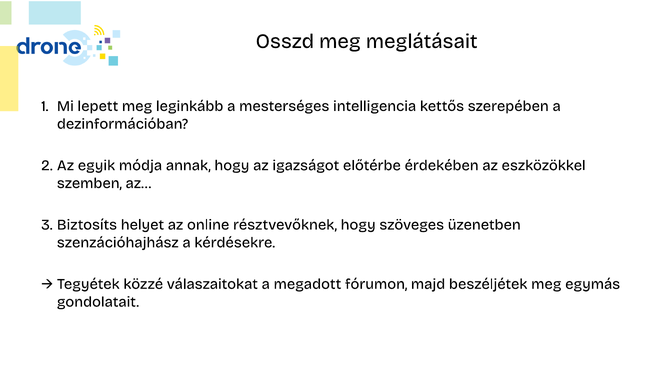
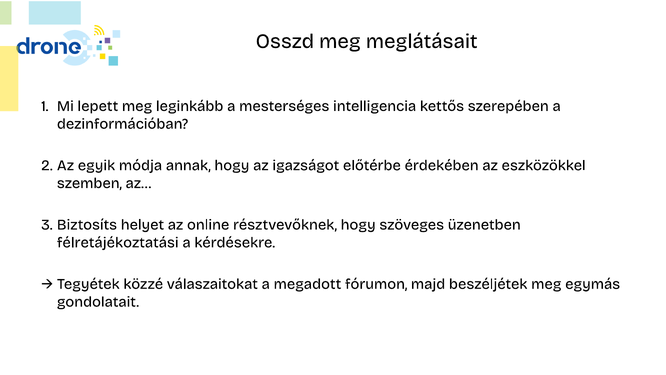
szenzációhajhász: szenzációhajhász -> félretájékoztatási
